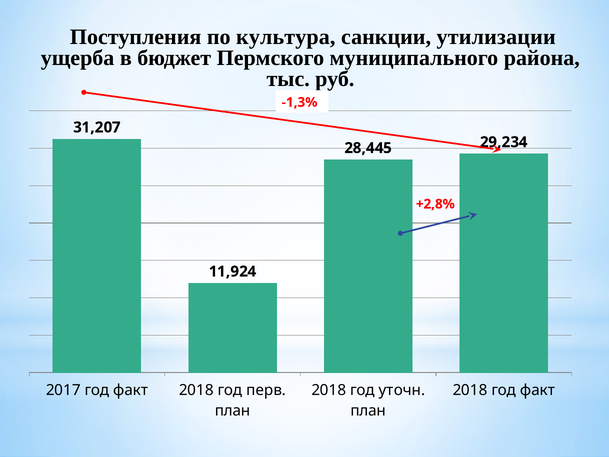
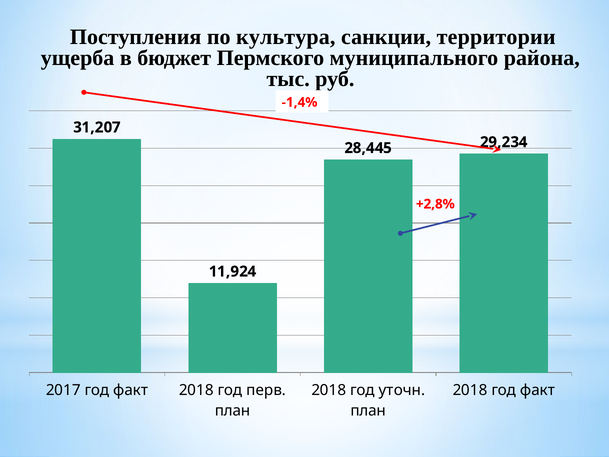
утилизации: утилизации -> территории
-1,3%: -1,3% -> -1,4%
